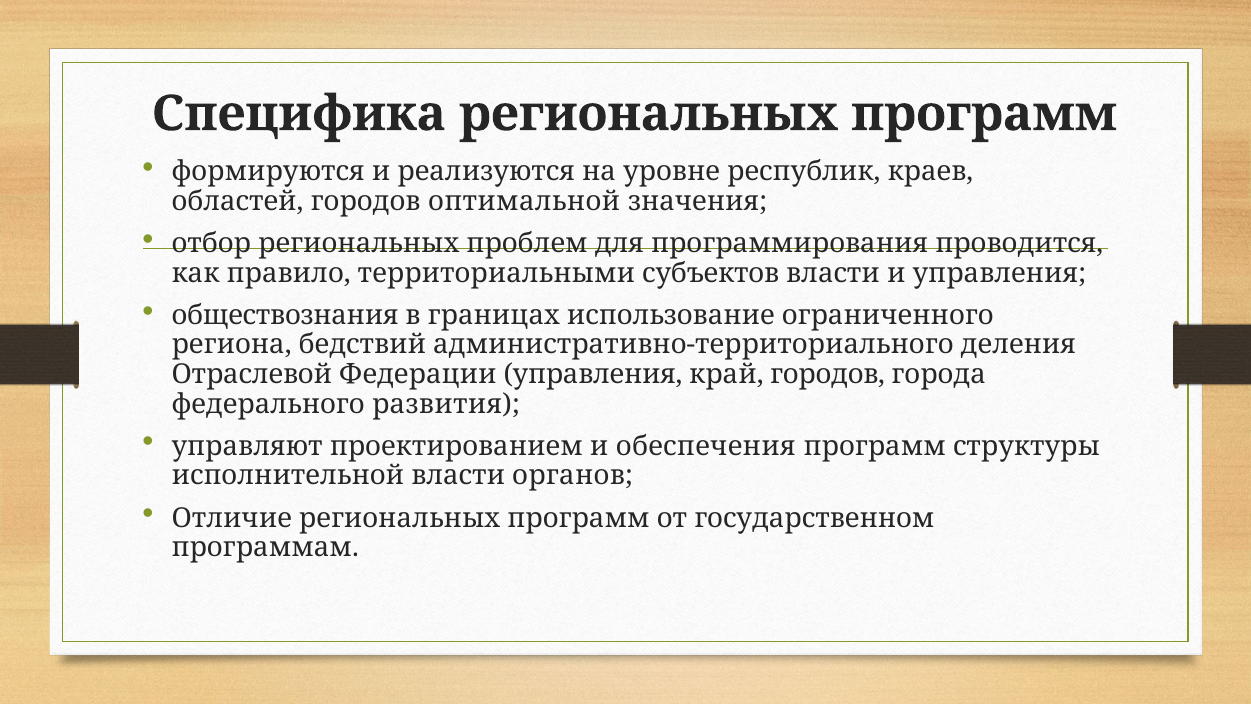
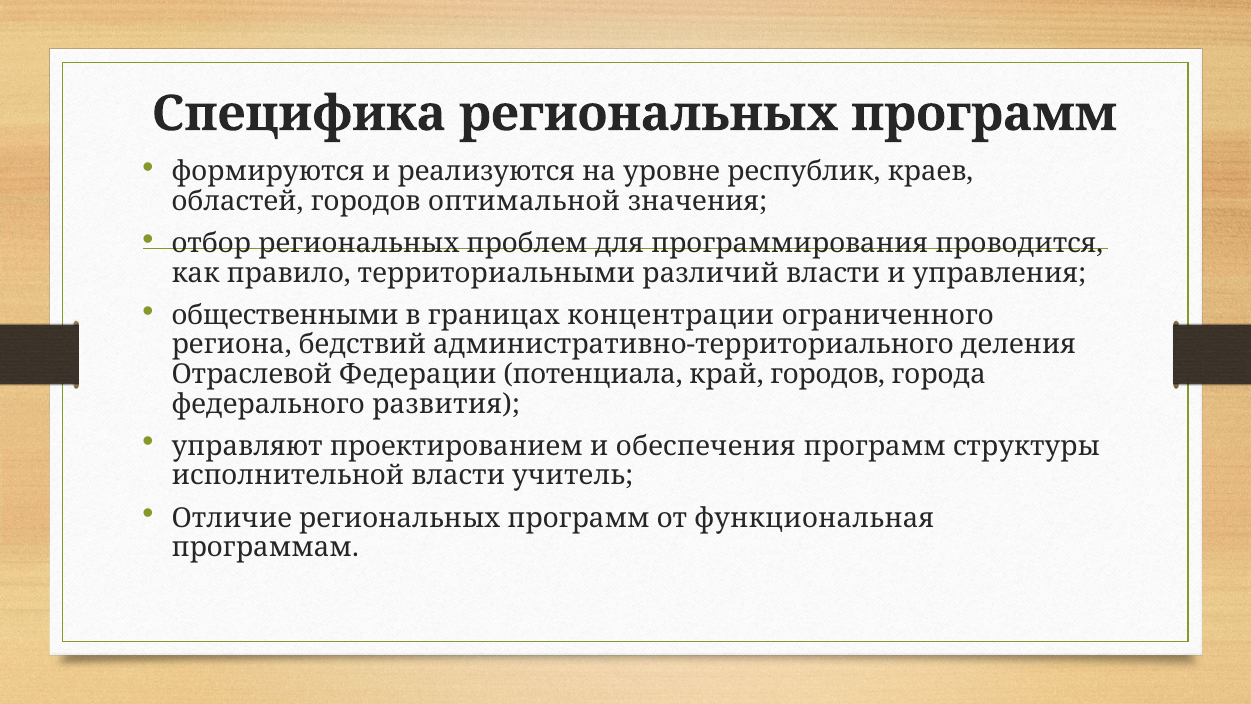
субъектов: субъектов -> различий
обществознания: обществознания -> общественными
использование: использование -> концентрации
Федерации управления: управления -> потенциала
органов: органов -> учитель
государственном: государственном -> функциональная
